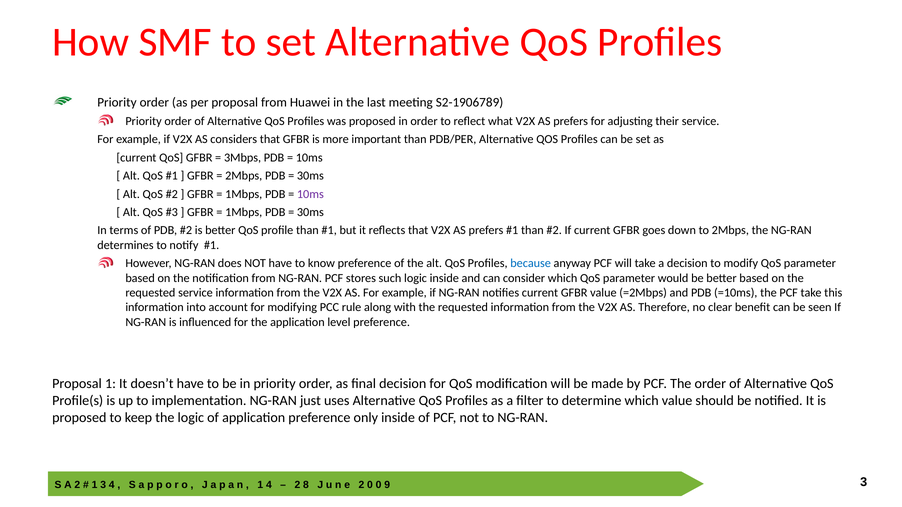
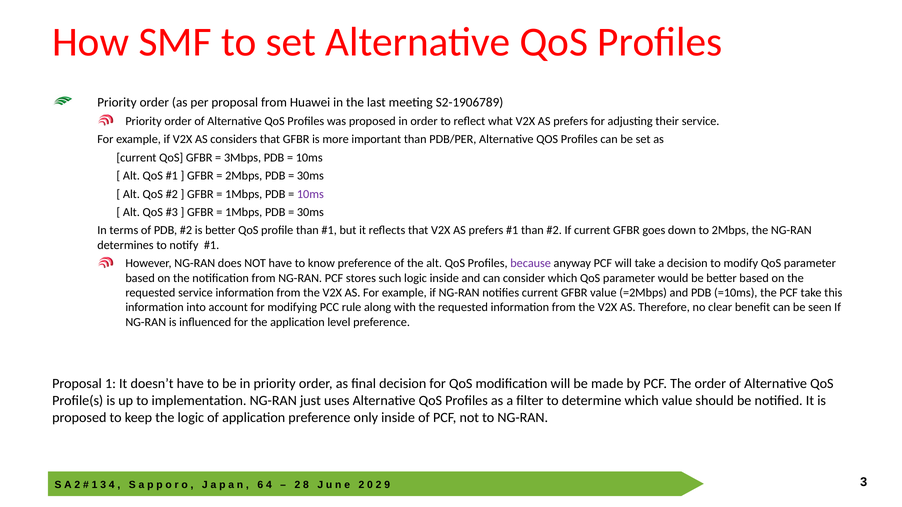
because colour: blue -> purple
1 at (260, 485): 1 -> 6
0 at (379, 485): 0 -> 2
